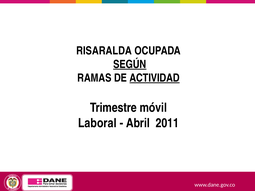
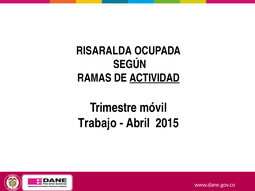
SEGÚN underline: present -> none
Laboral: Laboral -> Trabajo
2011: 2011 -> 2015
